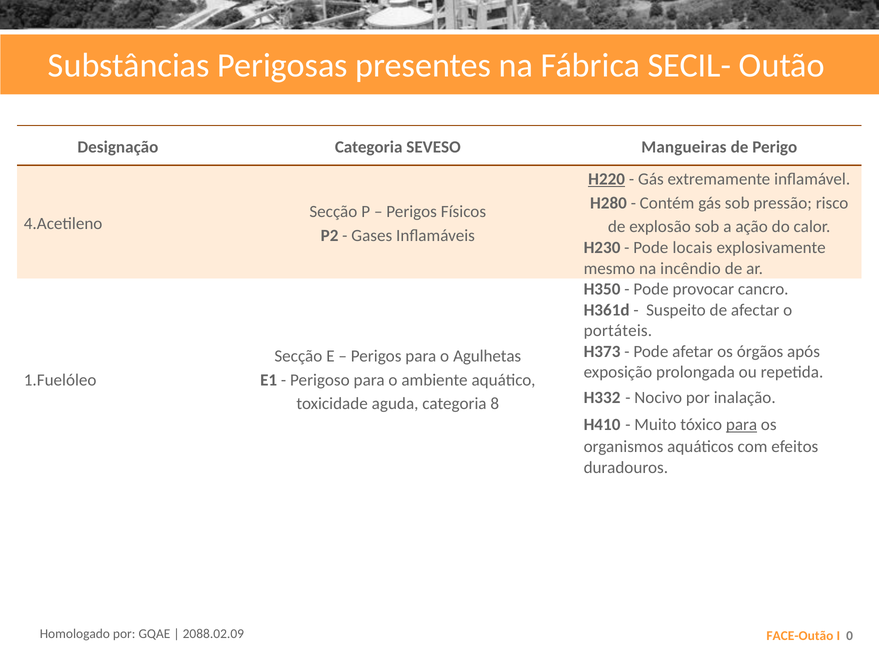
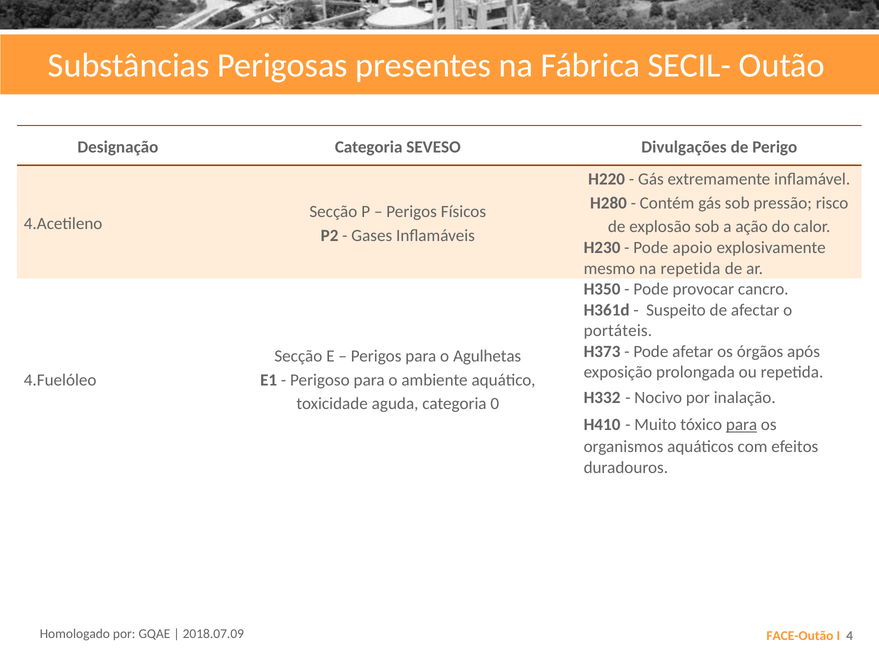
Mangueiras: Mangueiras -> Divulgações
H220 underline: present -> none
locais: locais -> apoio
na incêndio: incêndio -> repetida
1.Fuelóleo: 1.Fuelóleo -> 4.Fuelóleo
8: 8 -> 0
2088.02.09: 2088.02.09 -> 2018.07.09
0: 0 -> 4
